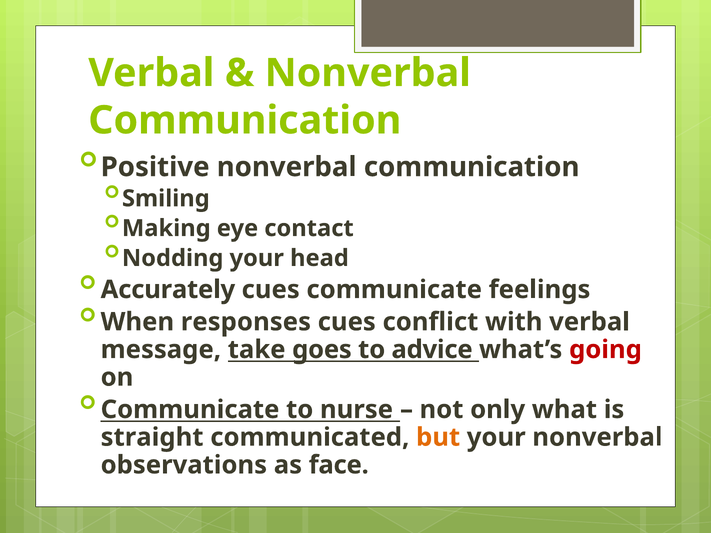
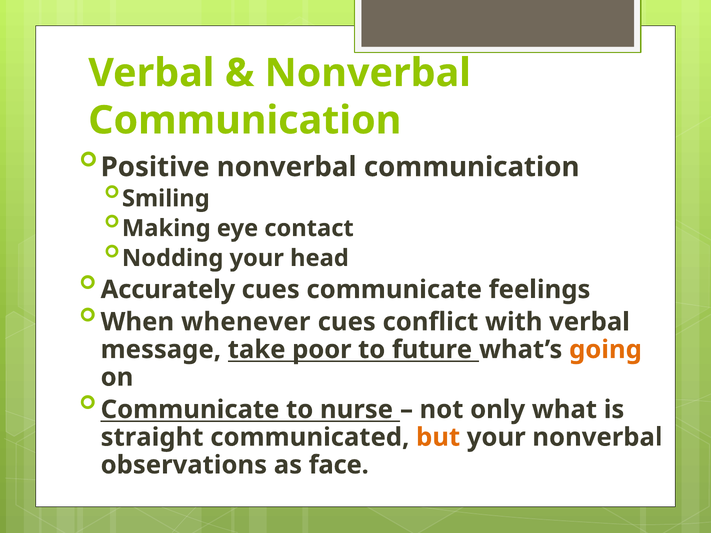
responses: responses -> whenever
goes: goes -> poor
advice: advice -> future
going colour: red -> orange
